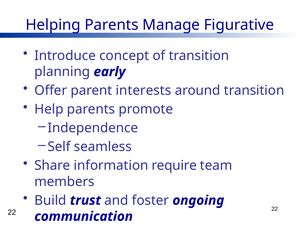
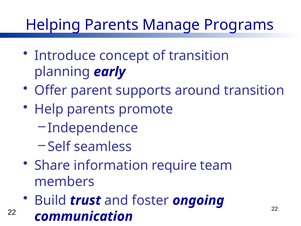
Figurative: Figurative -> Programs
interests: interests -> supports
